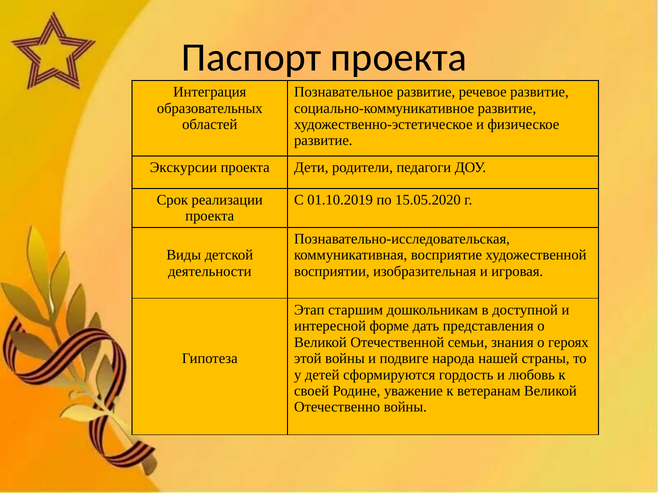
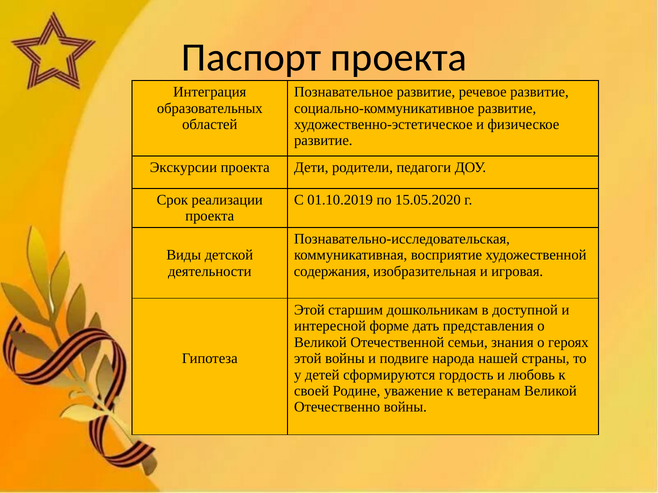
восприятии: восприятии -> содержания
Этап at (309, 310): Этап -> Этой
